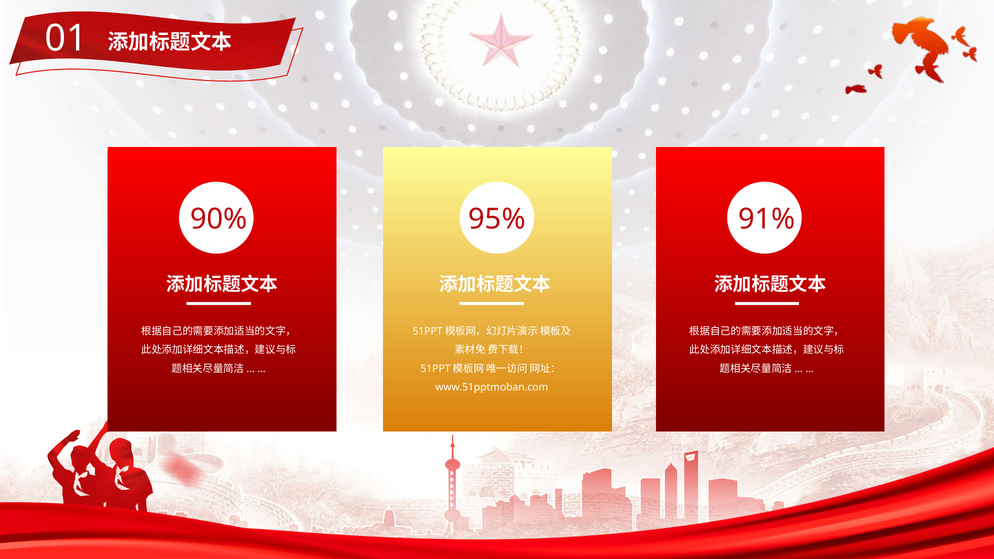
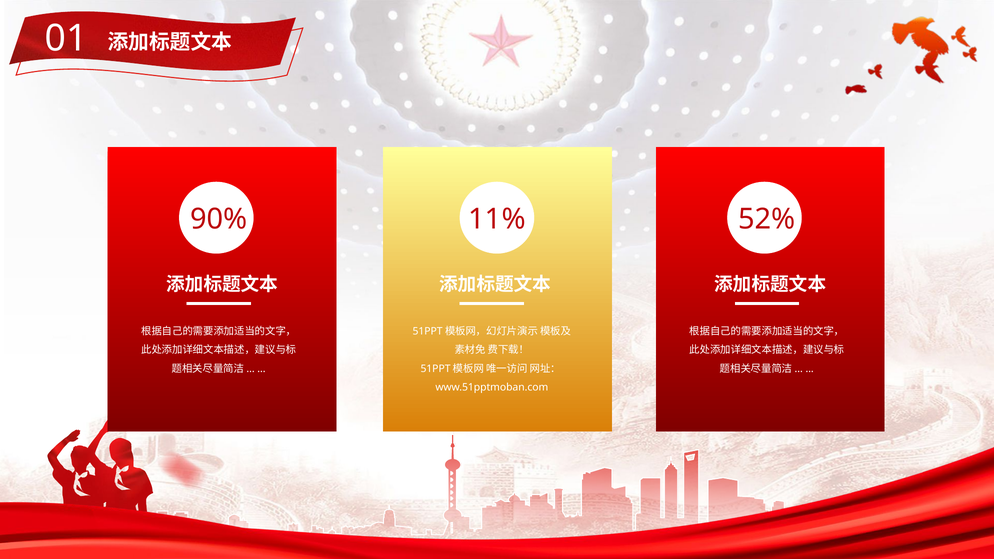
95%: 95% -> 11%
91%: 91% -> 52%
